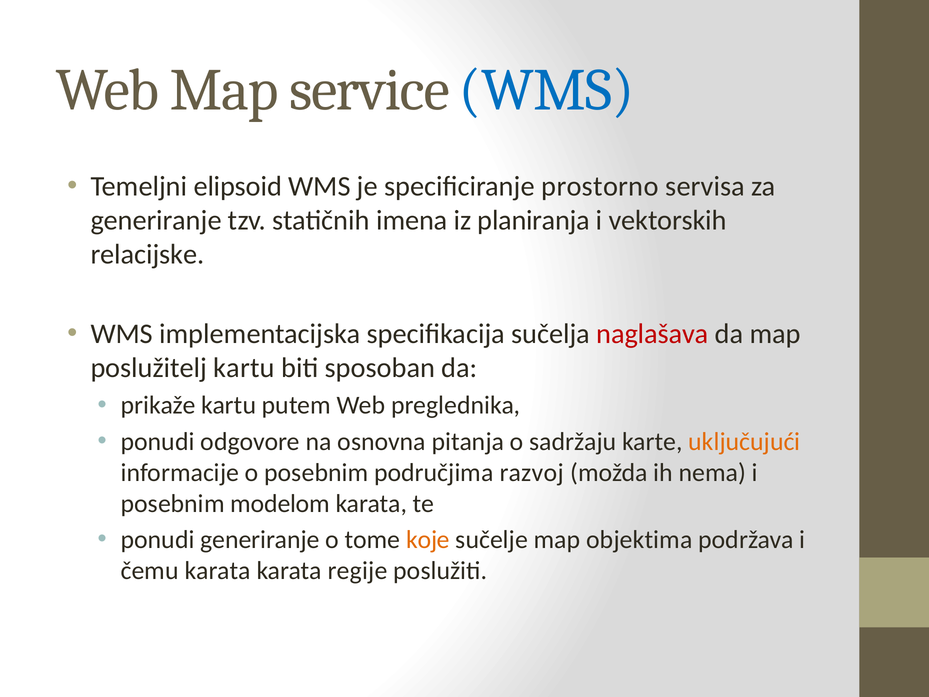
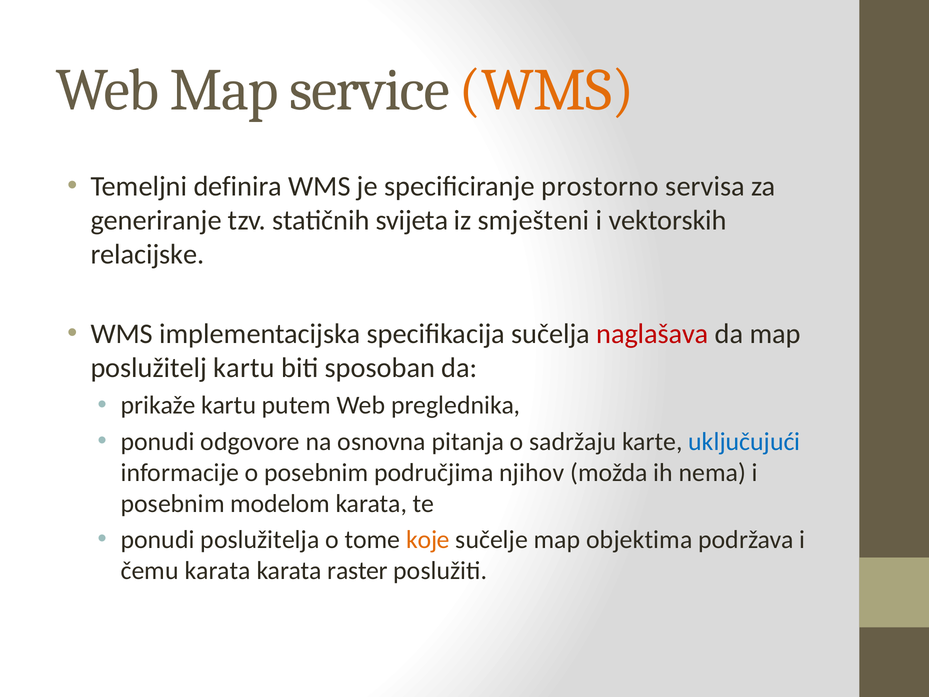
WMS at (547, 90) colour: blue -> orange
elipsoid: elipsoid -> definira
imena: imena -> svijeta
planiranja: planiranja -> smješteni
uključujući colour: orange -> blue
razvoj: razvoj -> njihov
ponudi generiranje: generiranje -> poslužitelja
regije: regije -> raster
